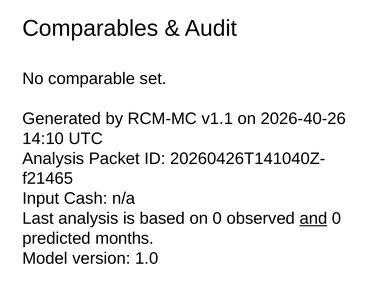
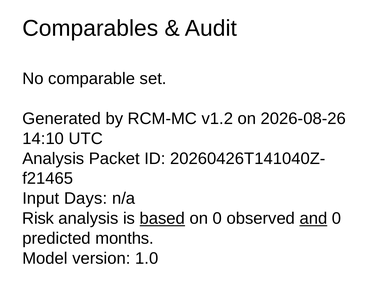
v1.1: v1.1 -> v1.2
2026-40-26: 2026-40-26 -> 2026-08-26
Cash: Cash -> Days
Last: Last -> Risk
based underline: none -> present
